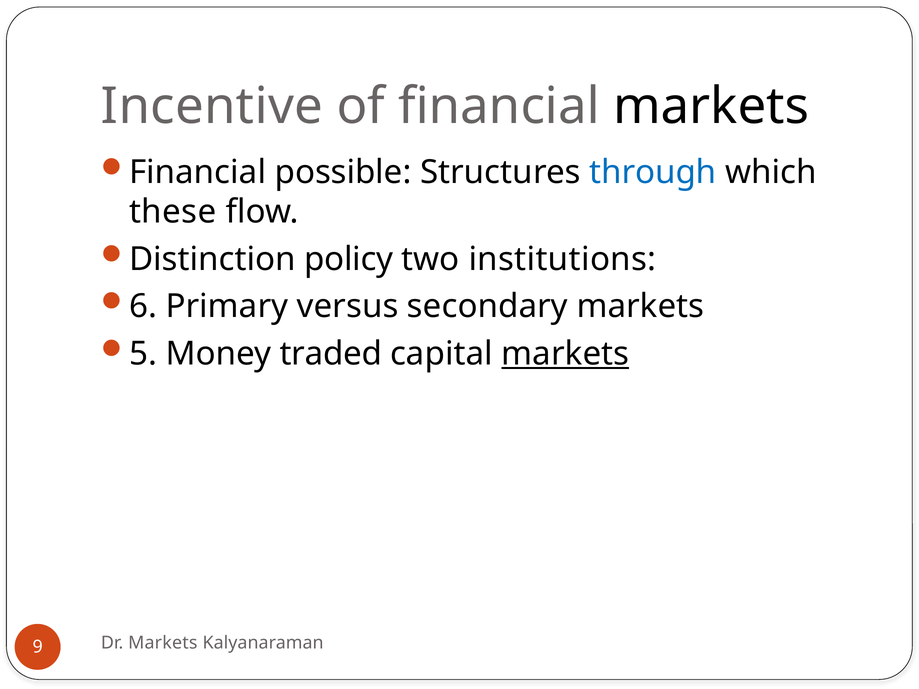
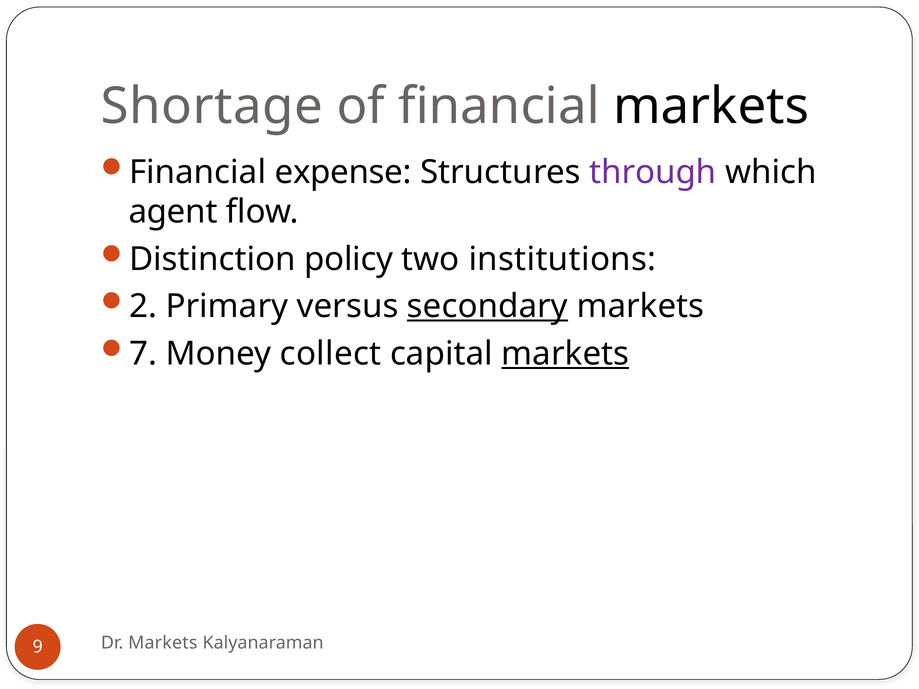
Incentive: Incentive -> Shortage
possible: possible -> expense
through colour: blue -> purple
these: these -> agent
6: 6 -> 2
secondary underline: none -> present
5: 5 -> 7
traded: traded -> collect
